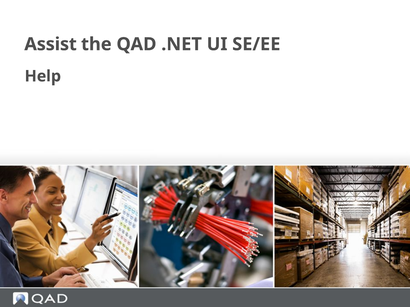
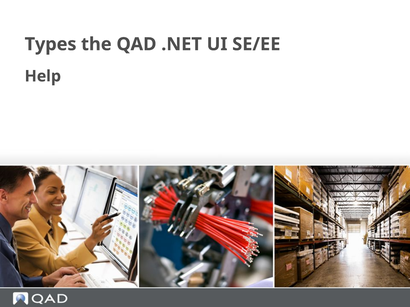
Assist: Assist -> Types
